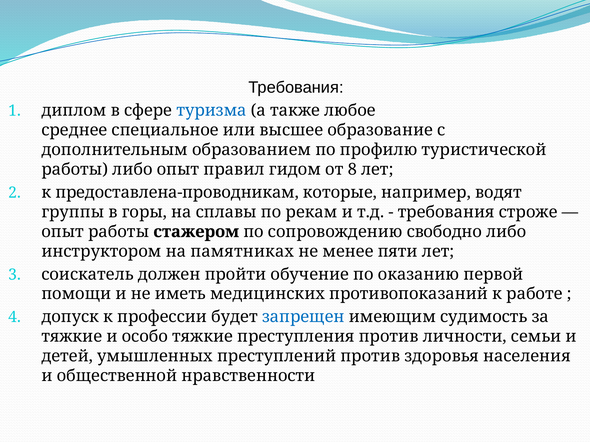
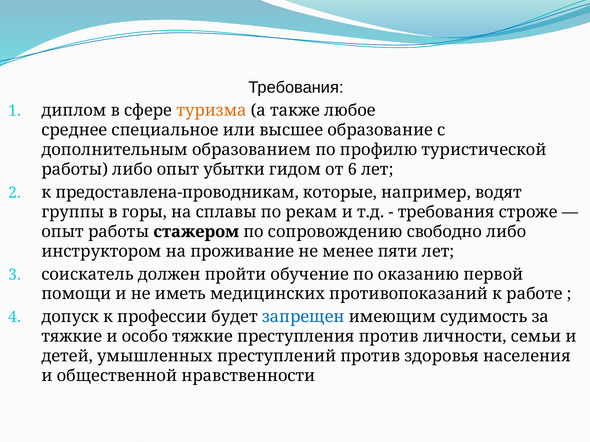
туризма colour: blue -> orange
правил: правил -> убытки
8: 8 -> 6
памятниках: памятниках -> проживание
